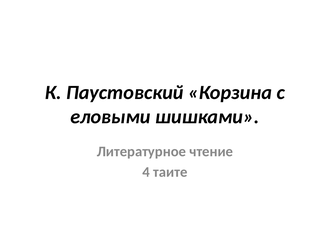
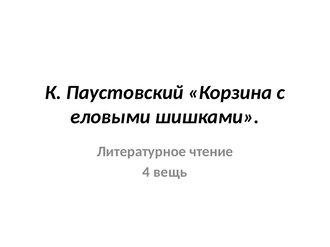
таите: таите -> вещь
